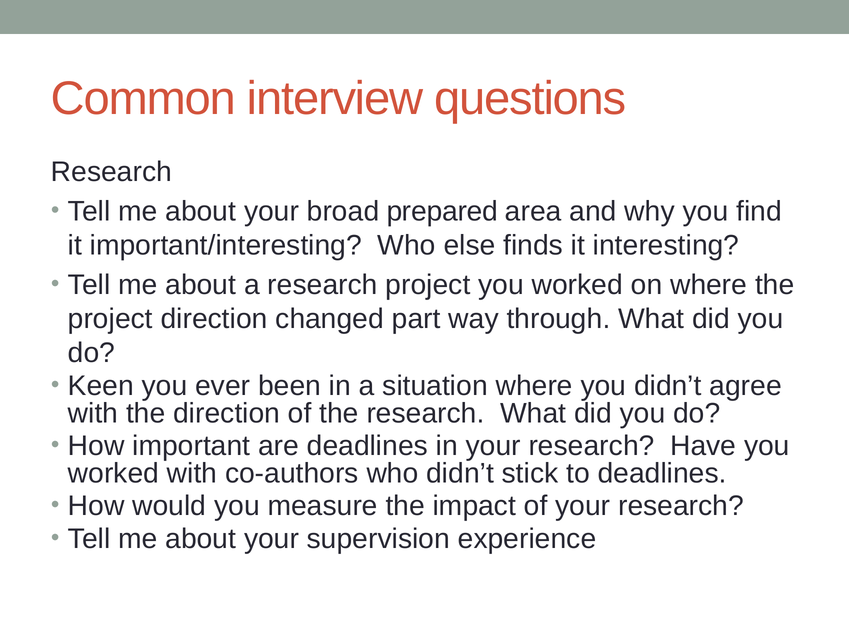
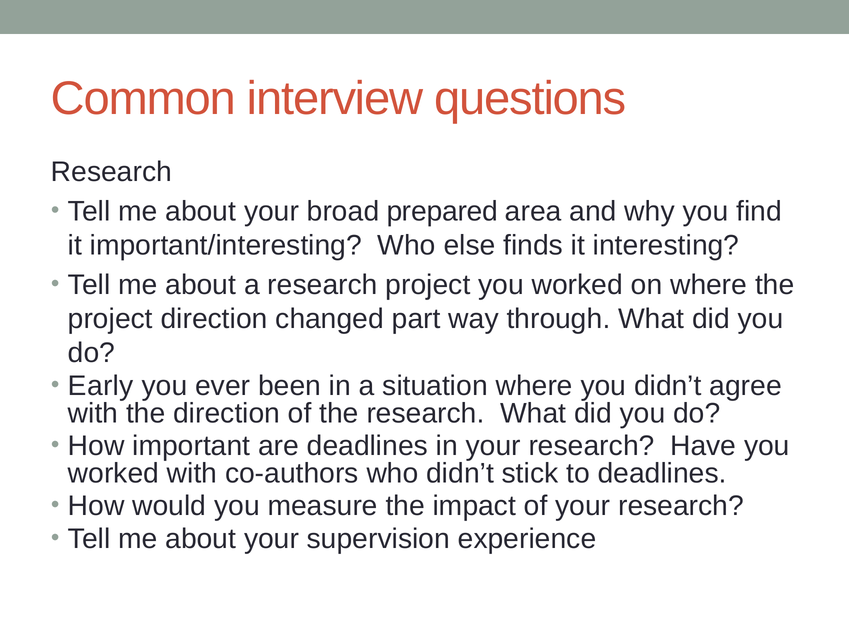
Keen: Keen -> Early
